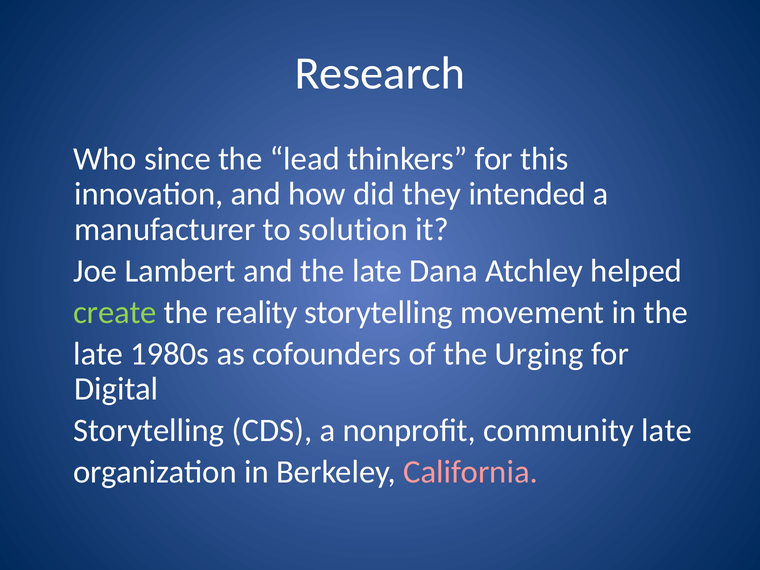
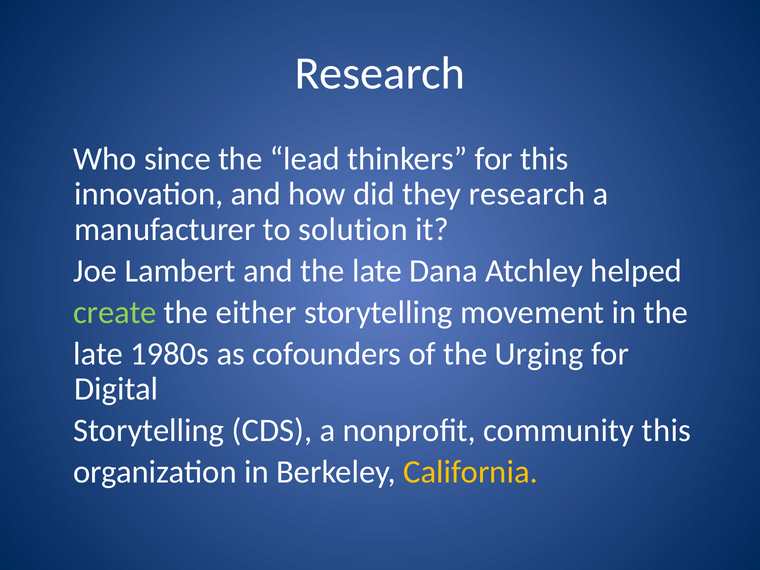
they intended: intended -> research
reality: reality -> either
community late: late -> this
California colour: pink -> yellow
